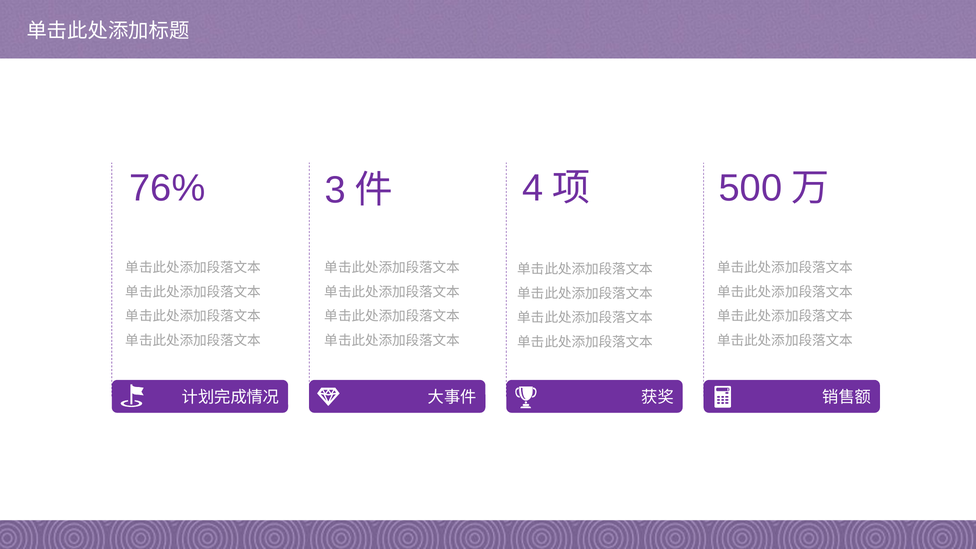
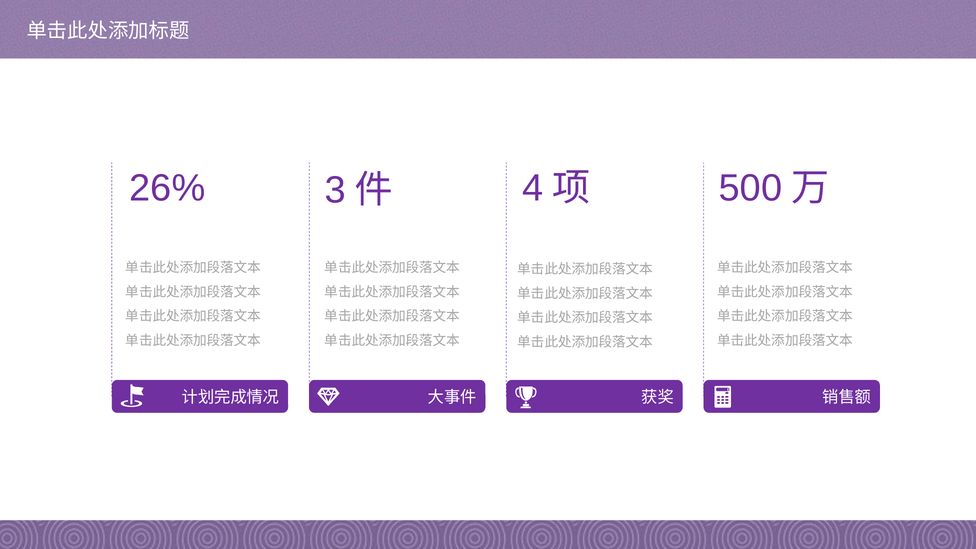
76%: 76% -> 26%
